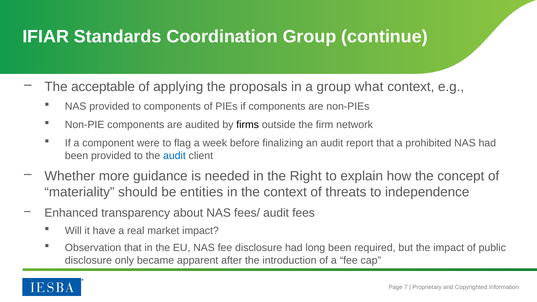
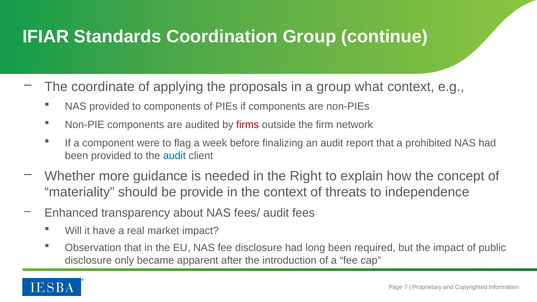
acceptable: acceptable -> coordinate
firms colour: black -> red
entities: entities -> provide
